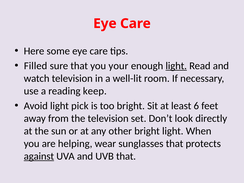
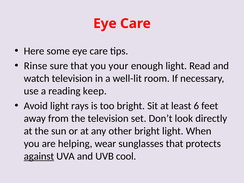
Filled: Filled -> Rinse
light at (176, 66) underline: present -> none
pick: pick -> rays
UVB that: that -> cool
